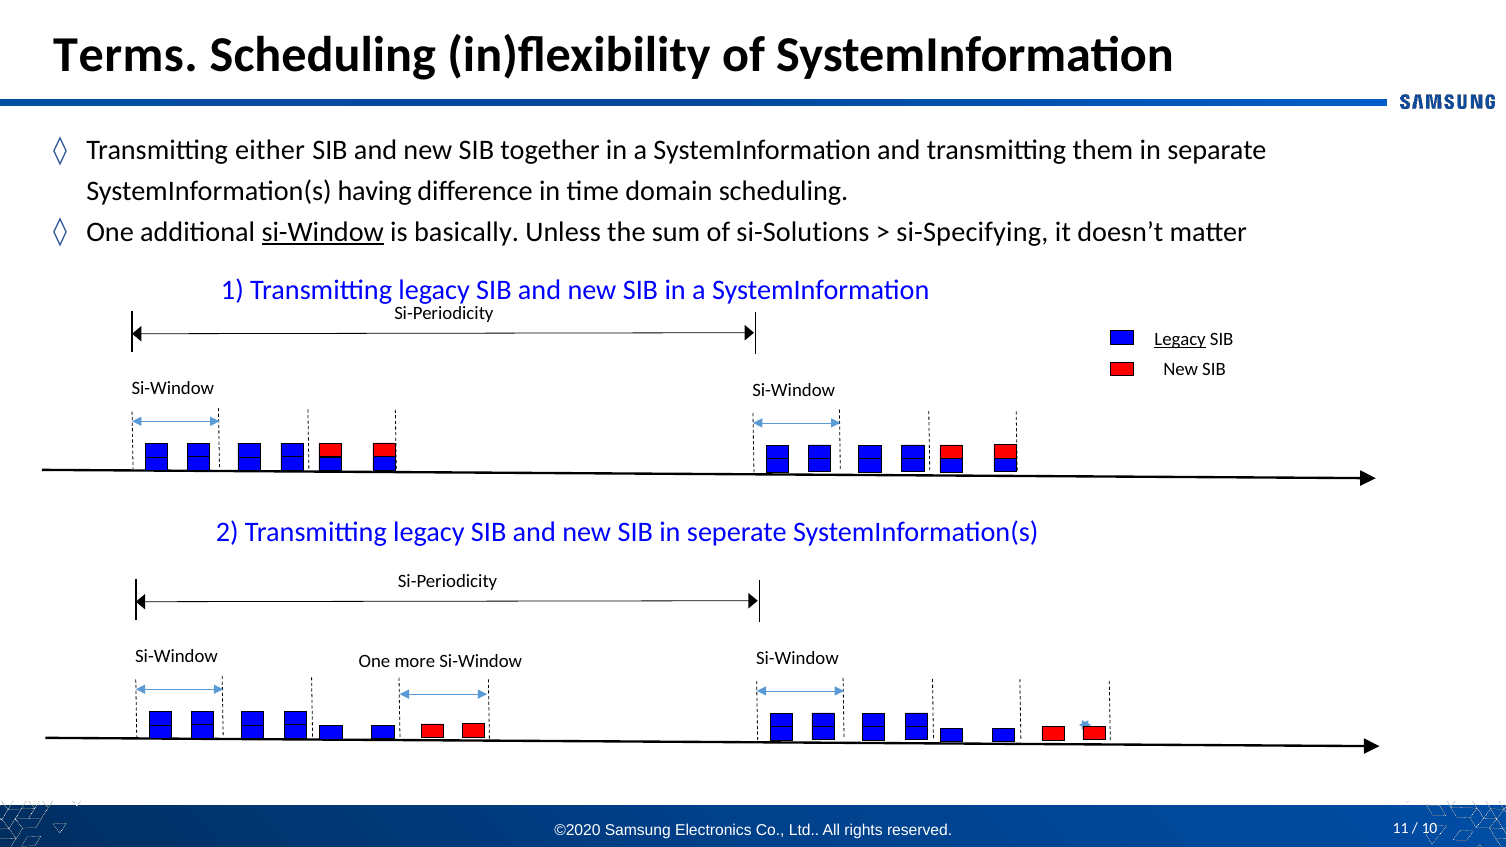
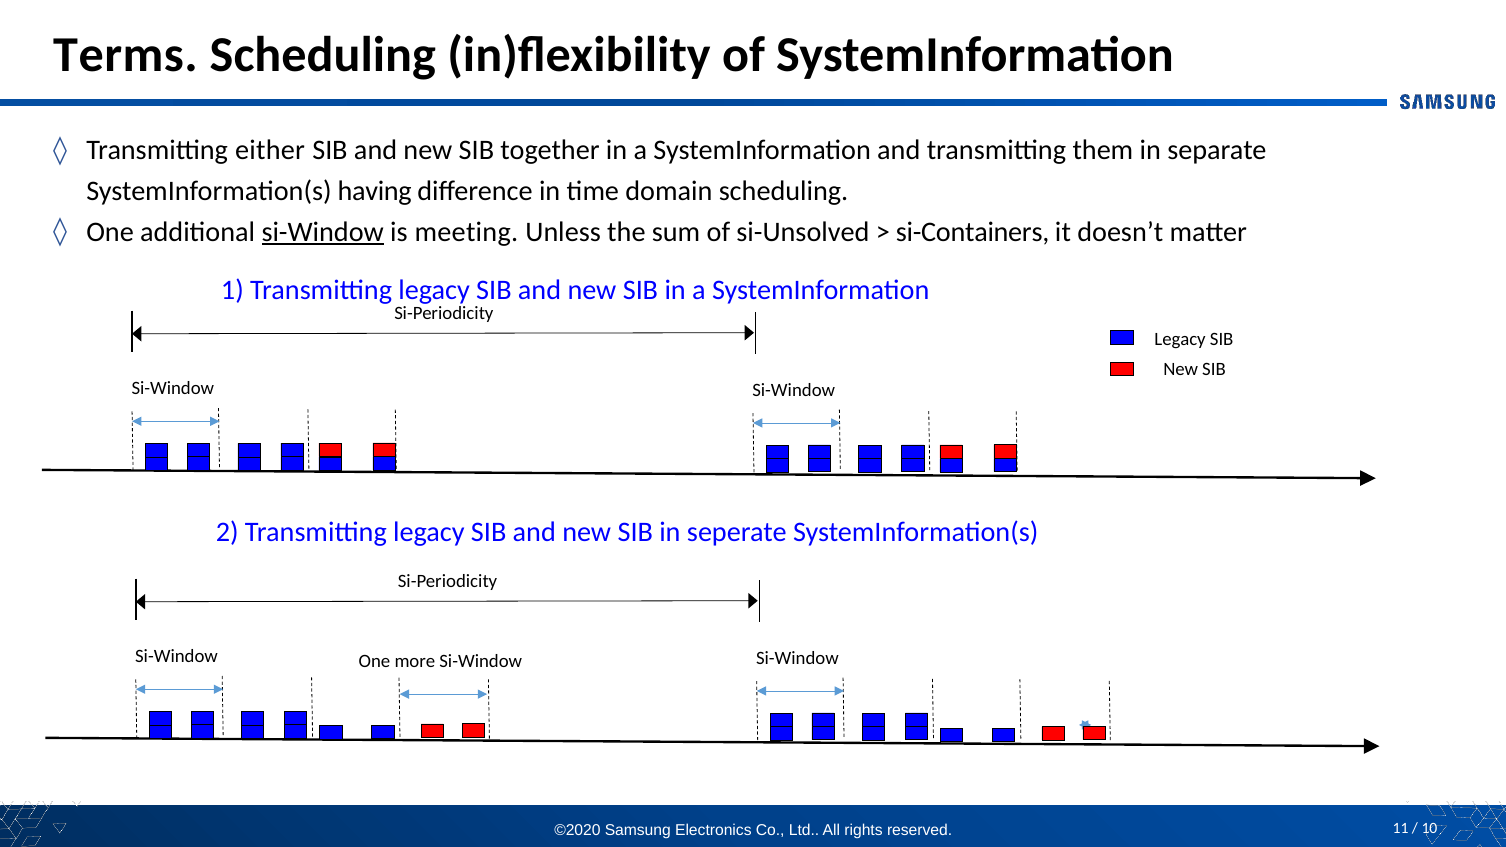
basically: basically -> meeting
si-Solutions: si-Solutions -> si-Unsolved
si-Specifying: si-Specifying -> si-Containers
Legacy at (1180, 340) underline: present -> none
